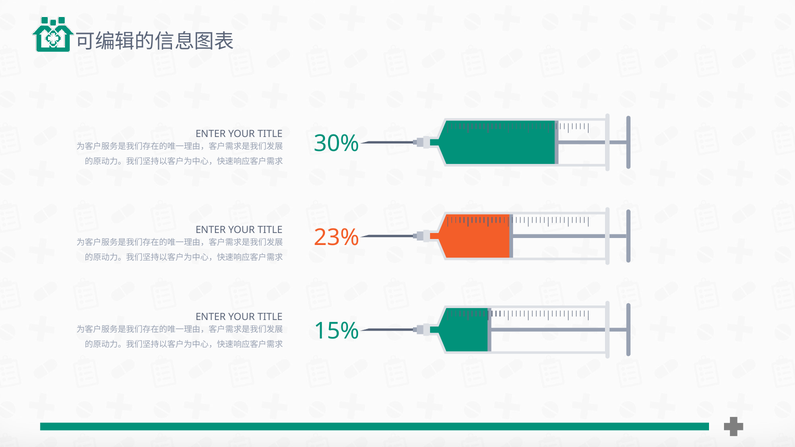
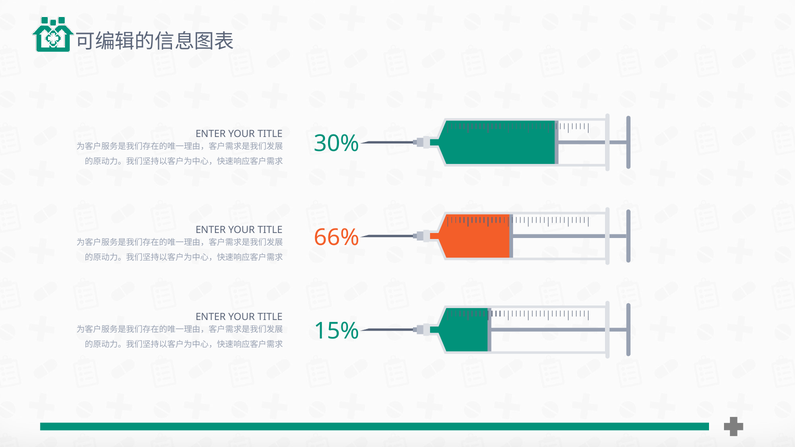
23%: 23% -> 66%
